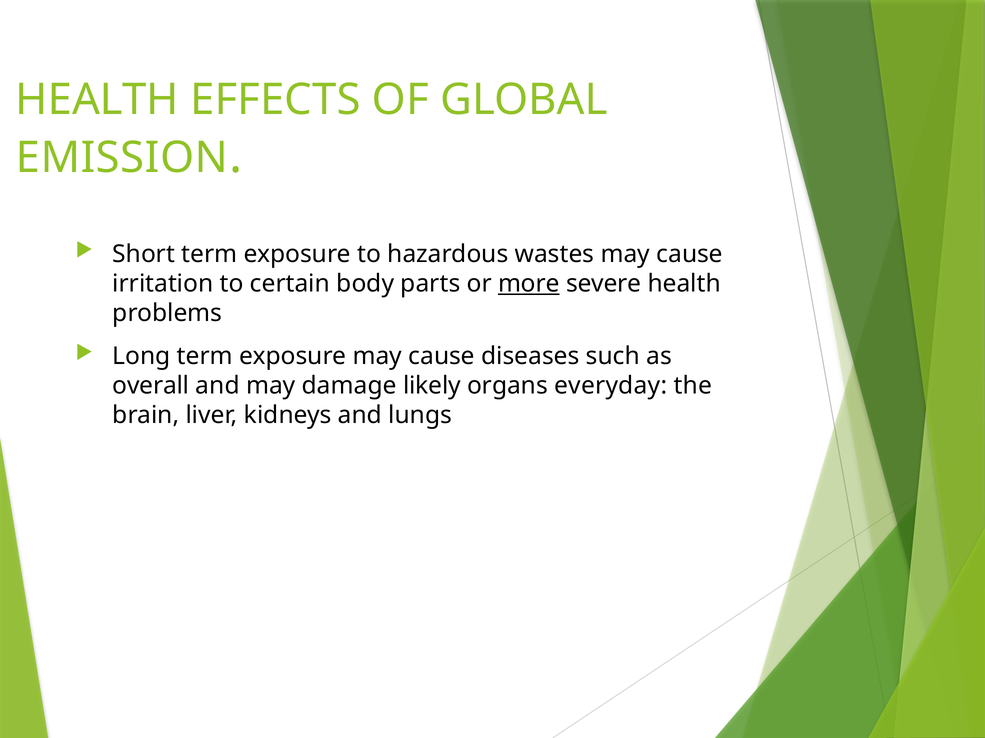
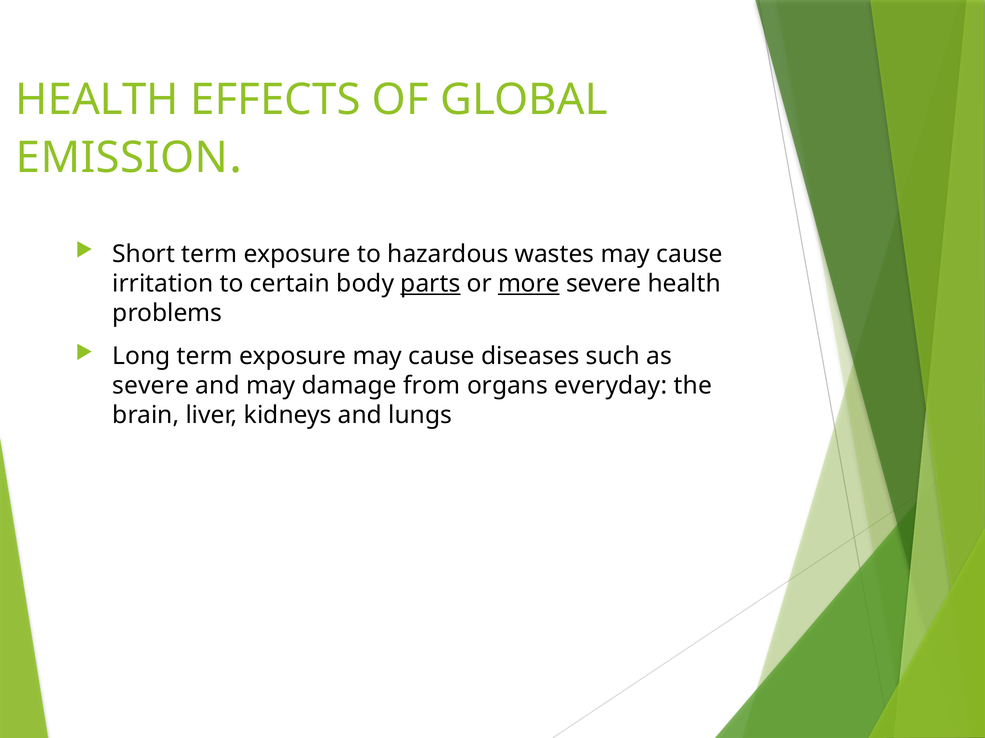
parts underline: none -> present
overall at (151, 386): overall -> severe
likely: likely -> from
